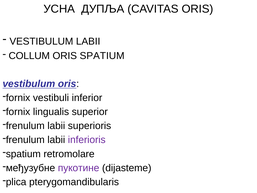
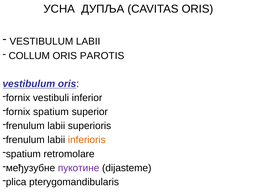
ORIS SPATIUM: SPATIUM -> PAROTIS
fornix lingualis: lingualis -> spatium
inferioris colour: purple -> orange
